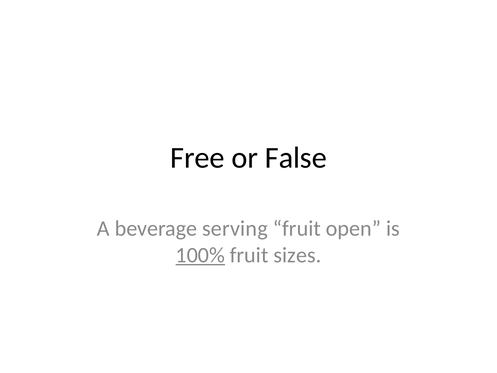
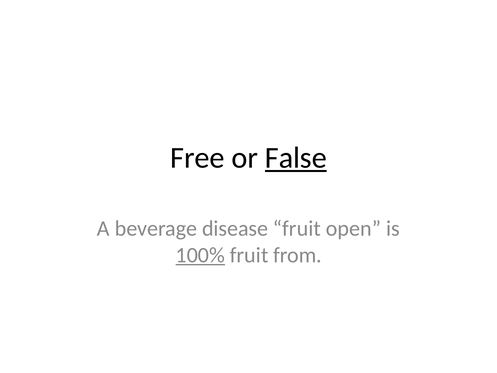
False underline: none -> present
serving: serving -> disease
sizes: sizes -> from
